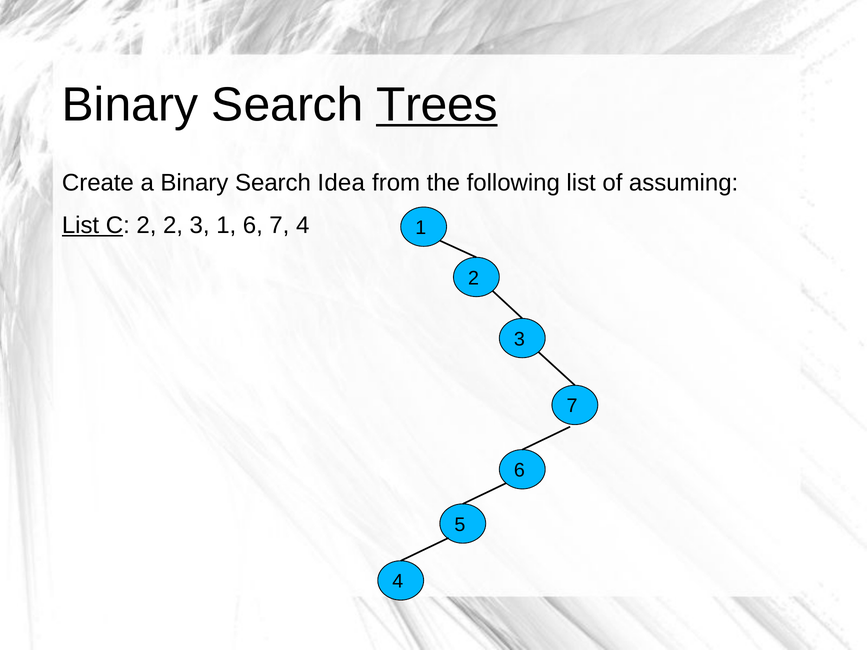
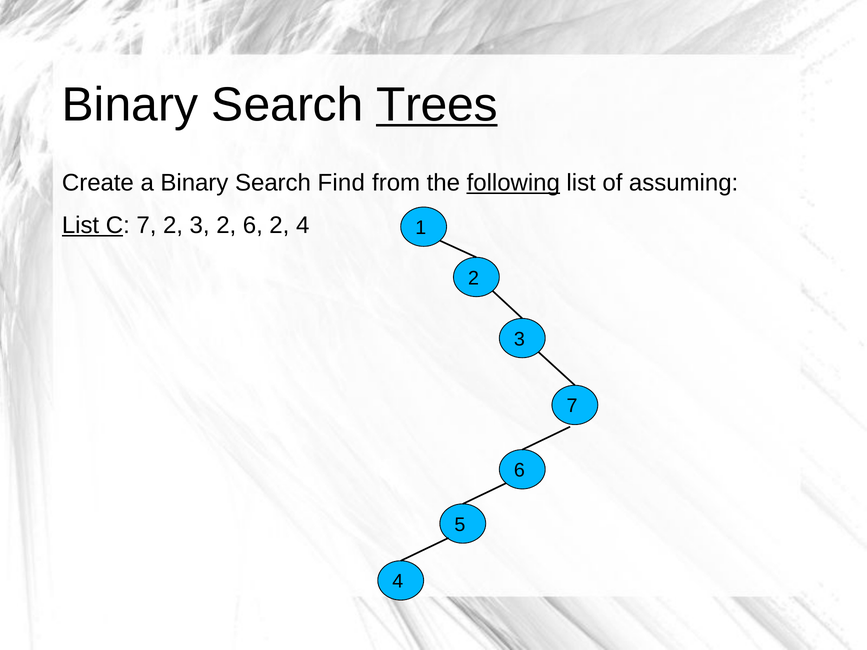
Idea: Idea -> Find
following underline: none -> present
C 2: 2 -> 7
3 1: 1 -> 2
6 7: 7 -> 2
